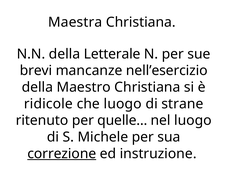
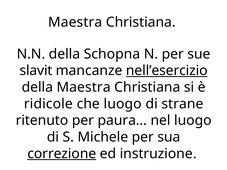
Letterale: Letterale -> Schopna
brevi: brevi -> slavit
nell’esercizio underline: none -> present
della Maestro: Maestro -> Maestra
quelle…: quelle… -> paura…
